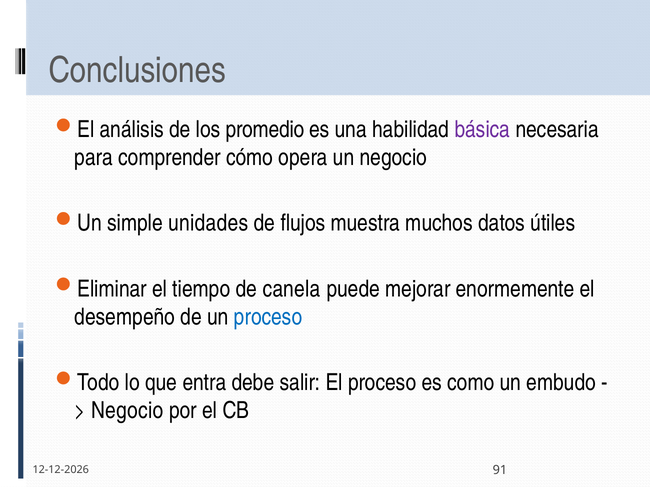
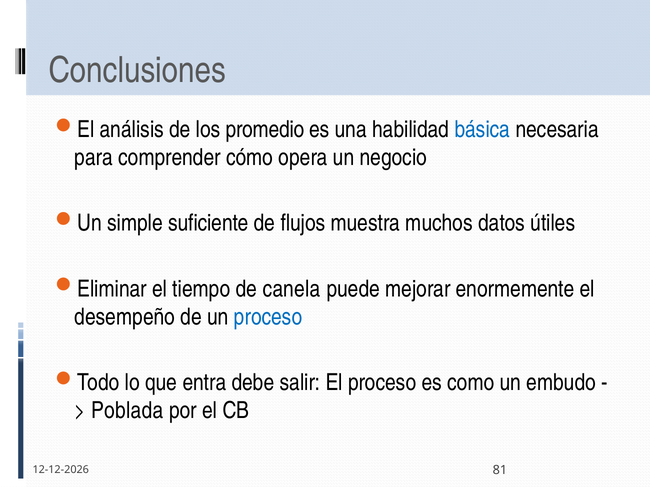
básica colour: purple -> blue
unidades: unidades -> suficiente
Negocio at (127, 411): Negocio -> Poblada
91: 91 -> 81
